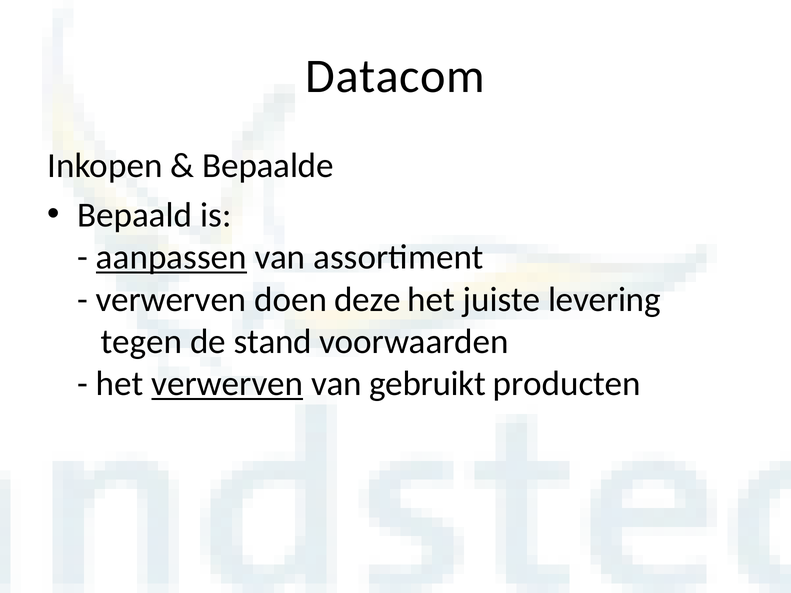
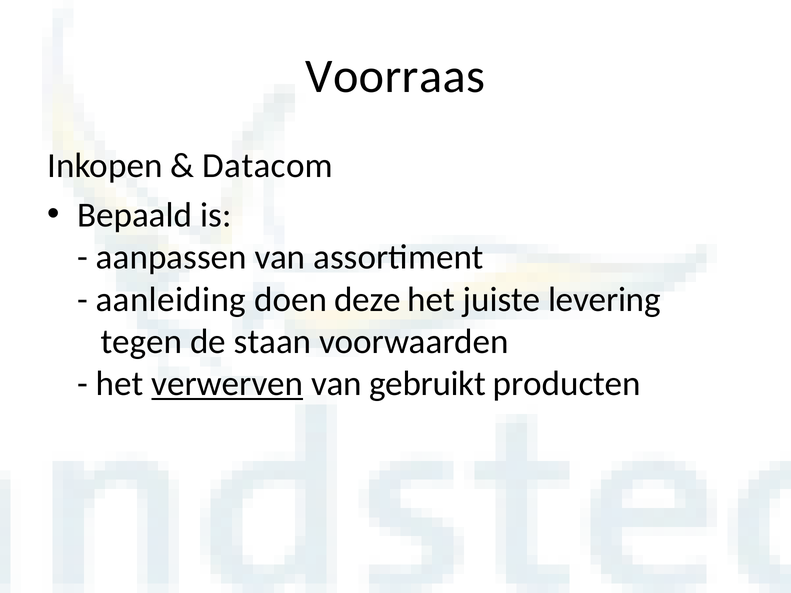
Datacom: Datacom -> Voorraas
Bepaalde: Bepaalde -> Datacom
aanpassen underline: present -> none
verwerven at (171, 300): verwerven -> aanleiding
stand: stand -> staan
